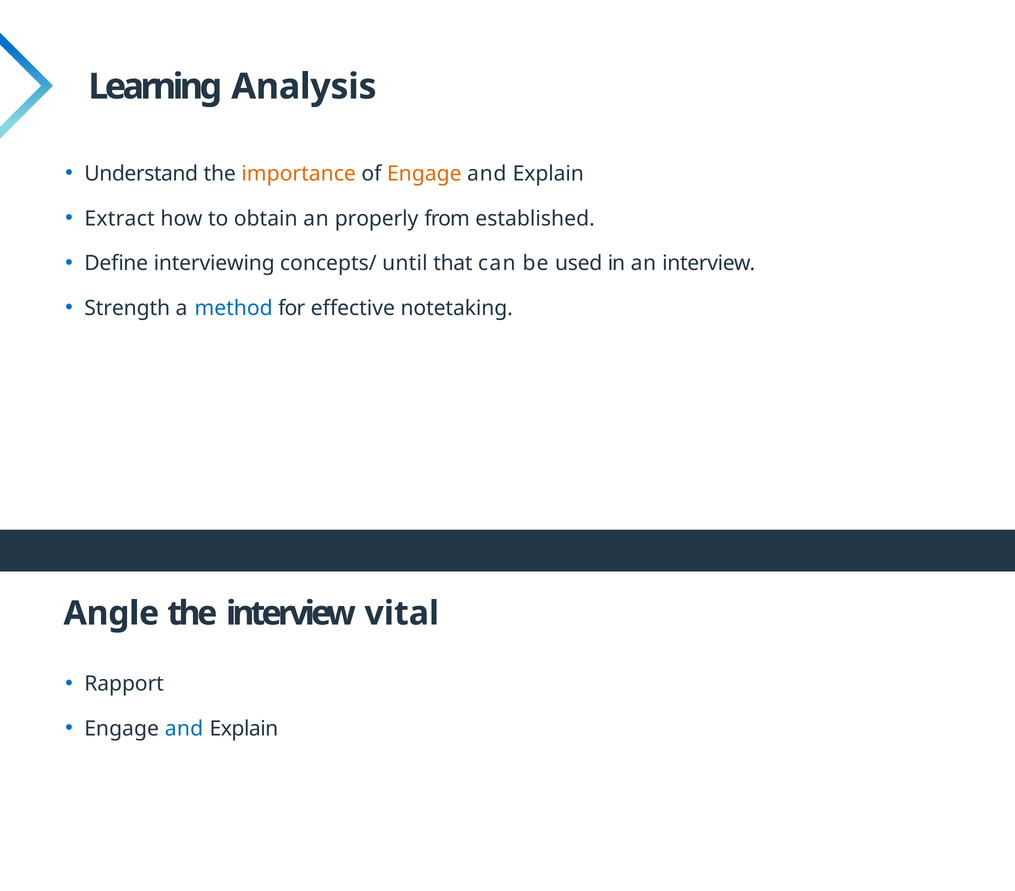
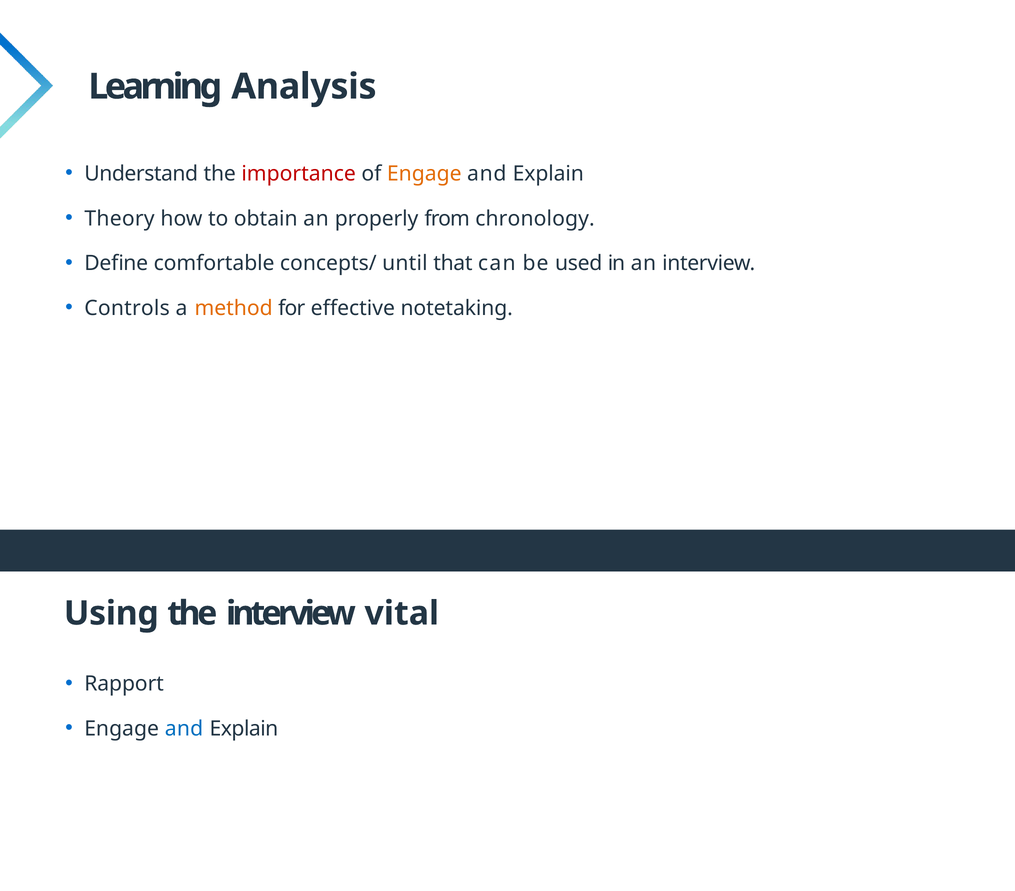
importance colour: orange -> red
Extract: Extract -> Theory
established: established -> chronology
interviewing: interviewing -> comfortable
Strength: Strength -> Controls
method colour: blue -> orange
Angle: Angle -> Using
